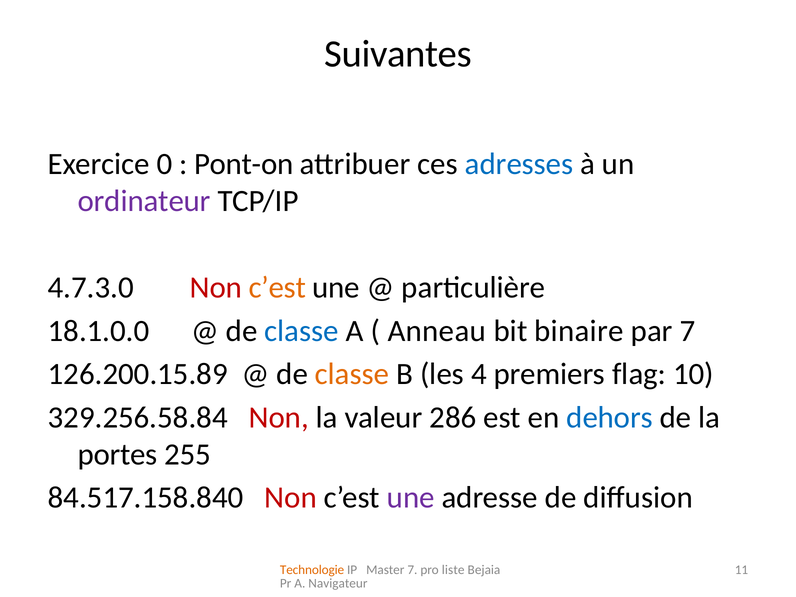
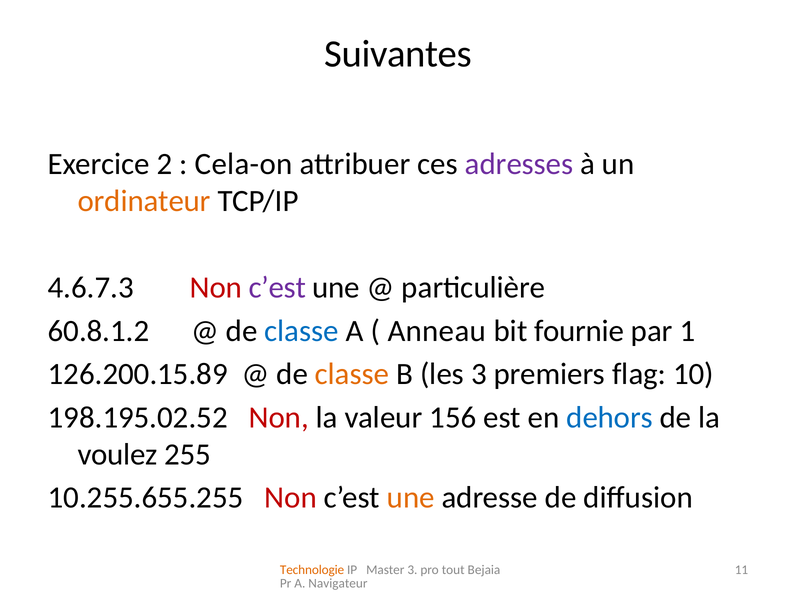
0: 0 -> 2
Pont-on: Pont-on -> Cela-on
adresses colour: blue -> purple
ordinateur colour: purple -> orange
4.7.3.0: 4.7.3.0 -> 4.6.7.3
c’est at (277, 288) colour: orange -> purple
18.1.0.0: 18.1.0.0 -> 60.8.1.2
binaire: binaire -> fournie
par 7: 7 -> 1
les 4: 4 -> 3
329.256.58.84: 329.256.58.84 -> 198.195.02.52
286: 286 -> 156
portes: portes -> voulez
84.517.158.840: 84.517.158.840 -> 10.255.655.255
une at (411, 498) colour: purple -> orange
Master 7: 7 -> 3
liste: liste -> tout
